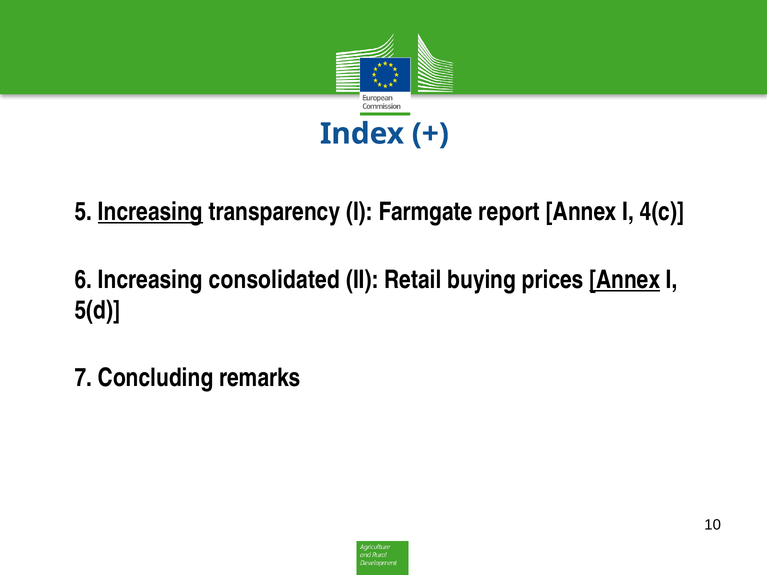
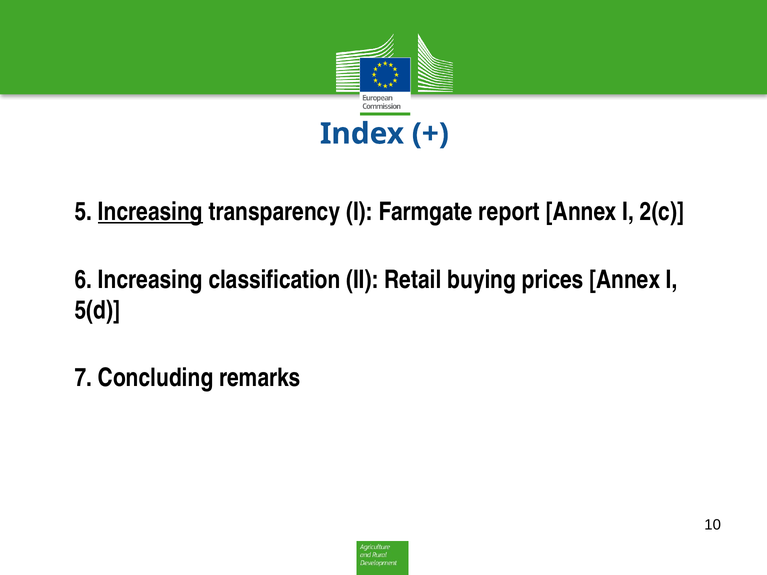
4(c: 4(c -> 2(c
consolidated: consolidated -> classification
Annex at (625, 280) underline: present -> none
